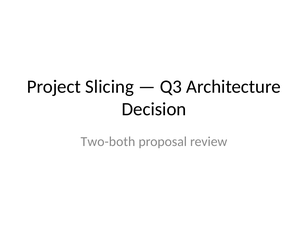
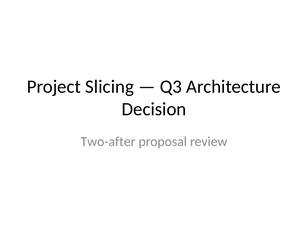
Two-both: Two-both -> Two-after
